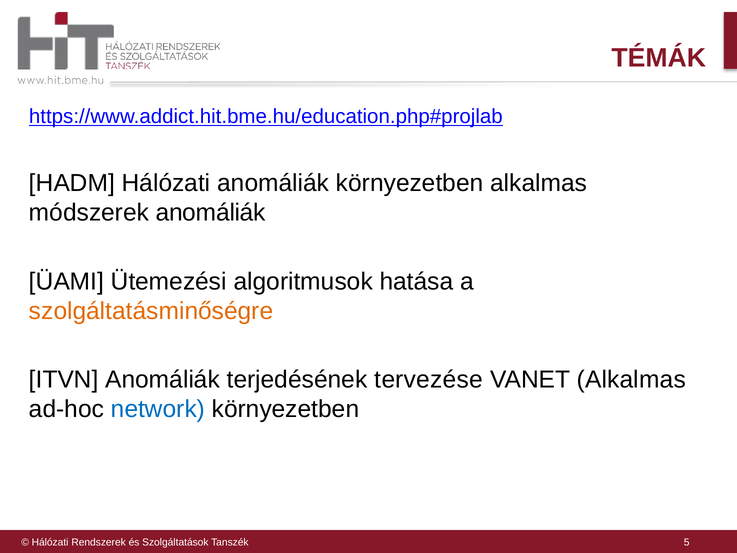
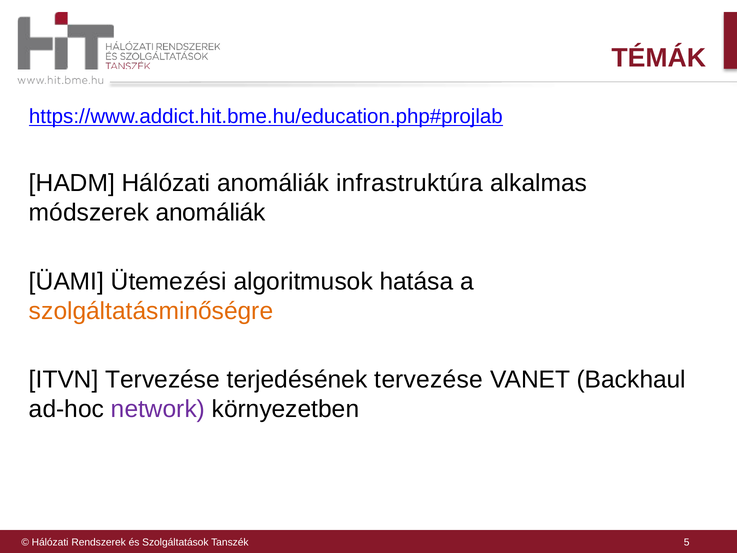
anomáliák környezetben: környezetben -> infrastruktúra
ITVN Anomáliák: Anomáliák -> Tervezése
VANET Alkalmas: Alkalmas -> Backhaul
network colour: blue -> purple
